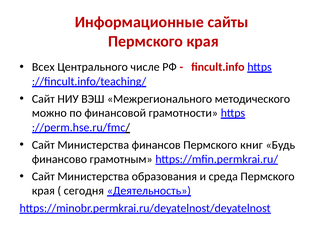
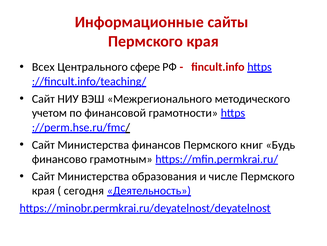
числе: числе -> сфере
можно: можно -> учетом
среда: среда -> числе
